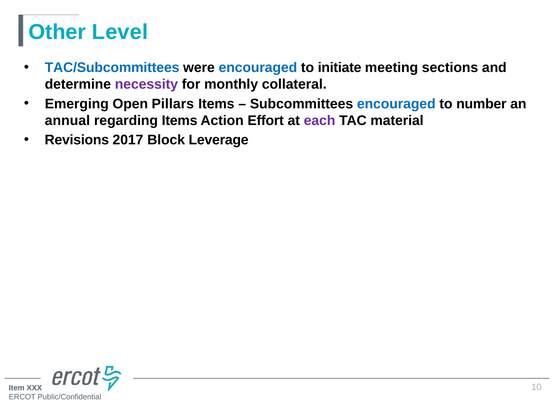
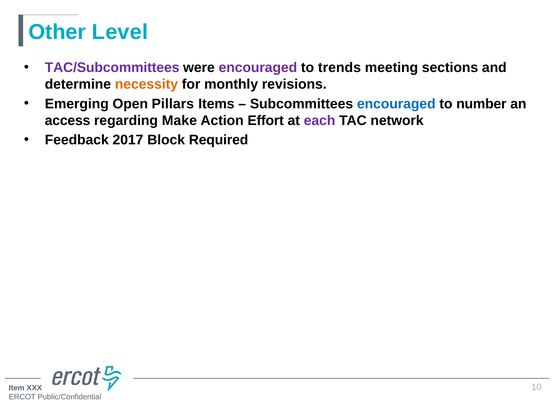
TAC/Subcommittees colour: blue -> purple
encouraged at (258, 68) colour: blue -> purple
initiate: initiate -> trends
necessity colour: purple -> orange
collateral: collateral -> revisions
annual: annual -> access
regarding Items: Items -> Make
material: material -> network
Revisions: Revisions -> Feedback
Leverage: Leverage -> Required
